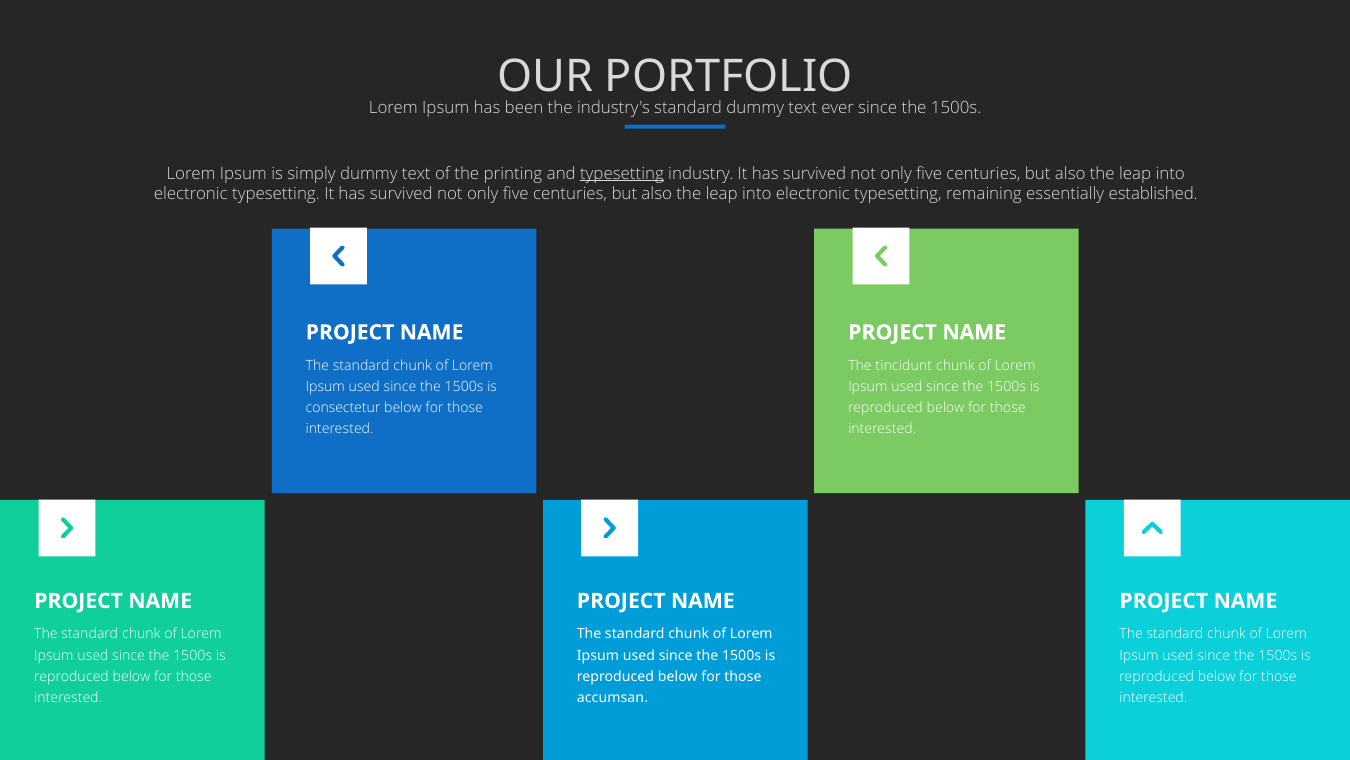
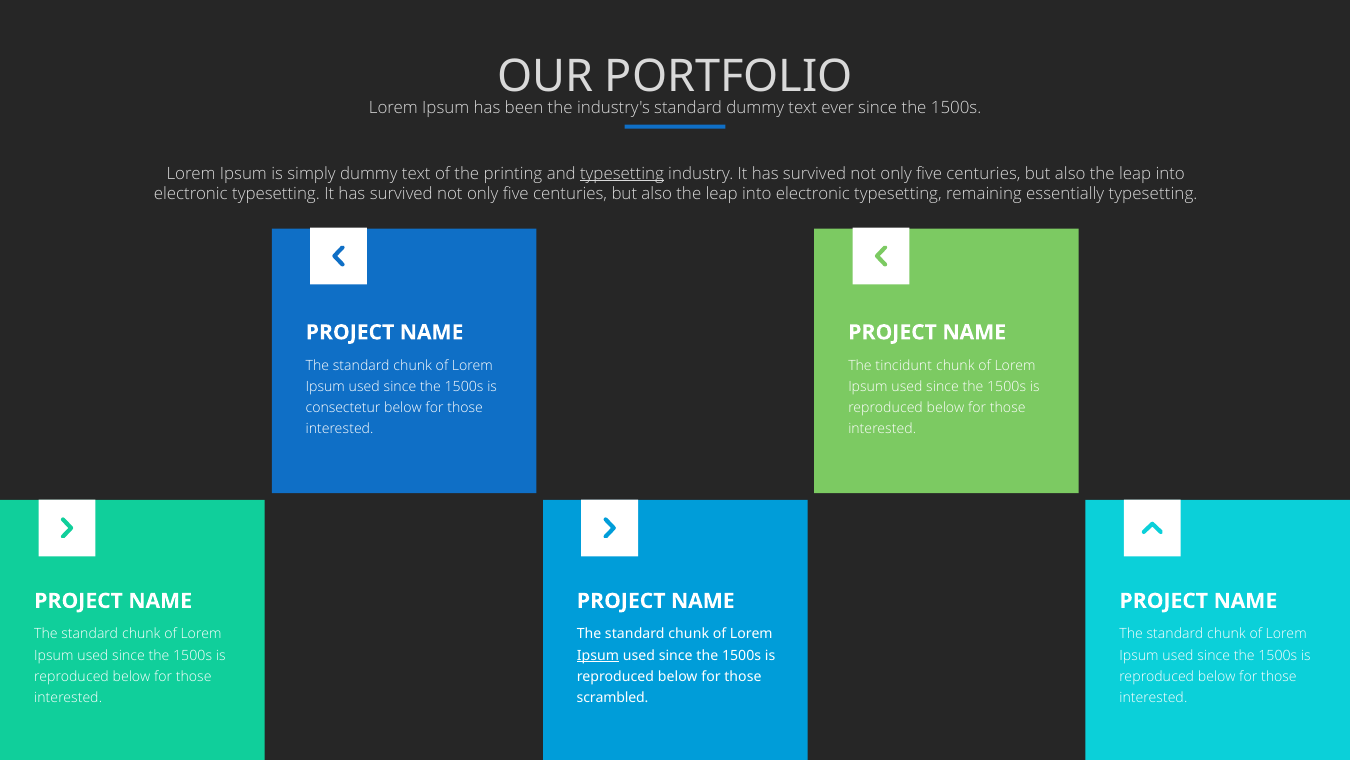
essentially established: established -> typesetting
Ipsum at (598, 655) underline: none -> present
accumsan: accumsan -> scrambled
